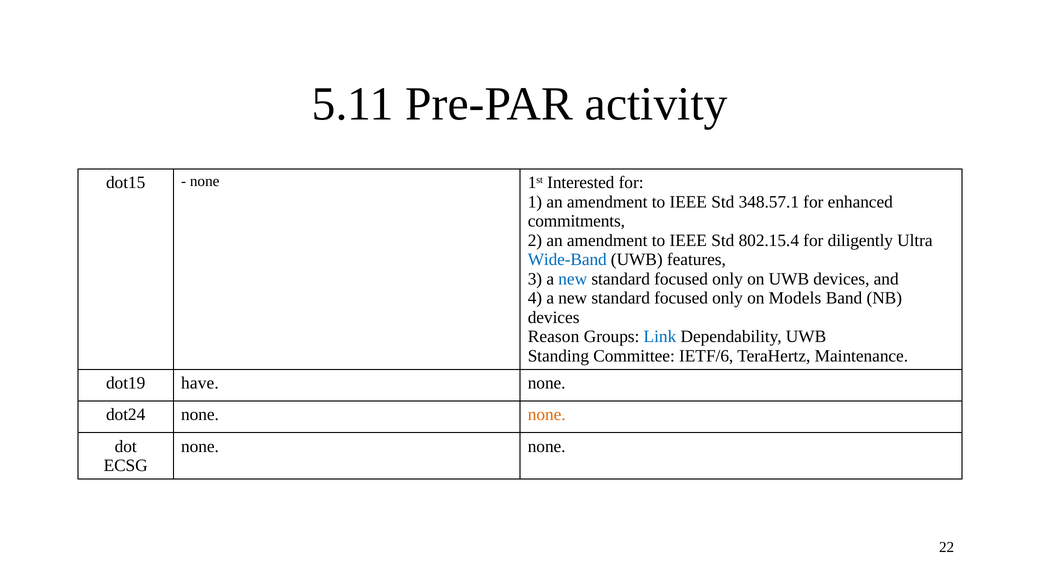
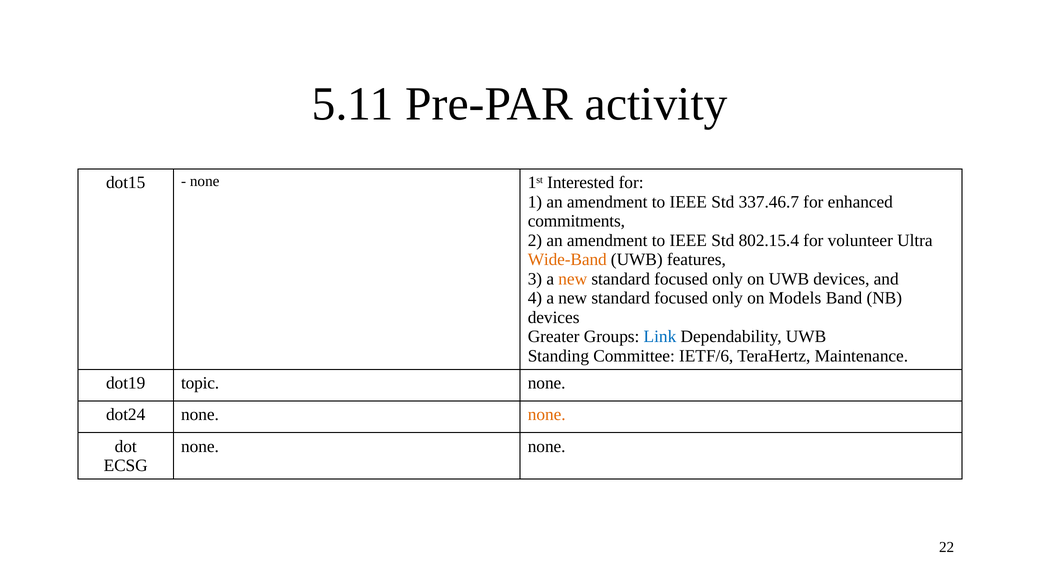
348.57.1: 348.57.1 -> 337.46.7
diligently: diligently -> volunteer
Wide-Band colour: blue -> orange
new at (573, 279) colour: blue -> orange
Reason: Reason -> Greater
have: have -> topic
